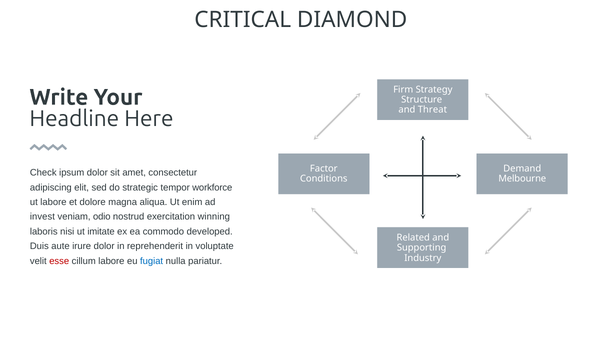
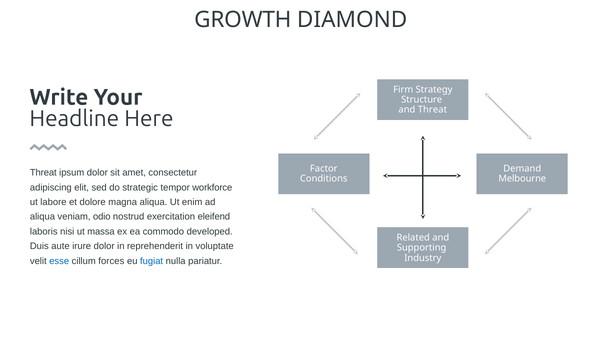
CRITICAL: CRITICAL -> GROWTH
Check at (43, 173): Check -> Threat
invest at (42, 217): invest -> aliqua
winning: winning -> eleifend
imitate: imitate -> massa
esse colour: red -> blue
cillum labore: labore -> forces
